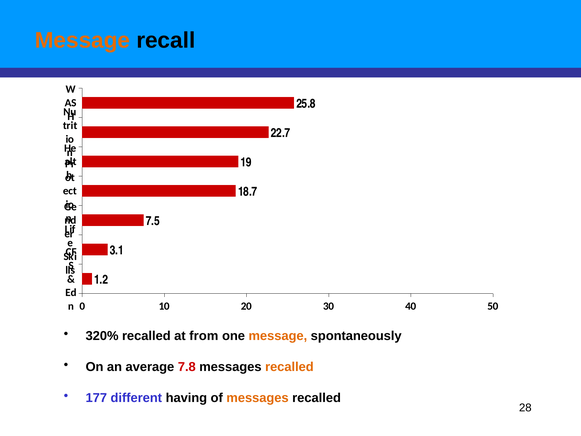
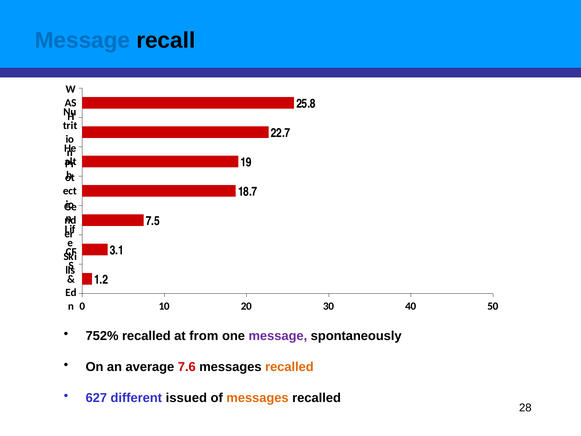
Message at (82, 40) colour: orange -> blue
320%: 320% -> 752%
message at (278, 336) colour: orange -> purple
7.8: 7.8 -> 7.6
177: 177 -> 627
having: having -> issued
